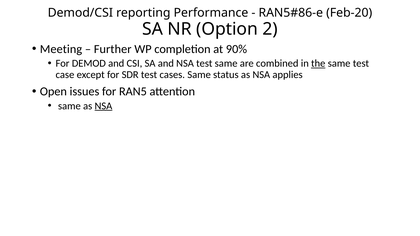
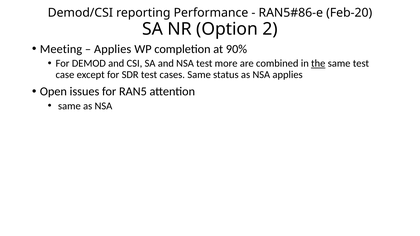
Further at (113, 49): Further -> Applies
test same: same -> more
NSA at (103, 106) underline: present -> none
